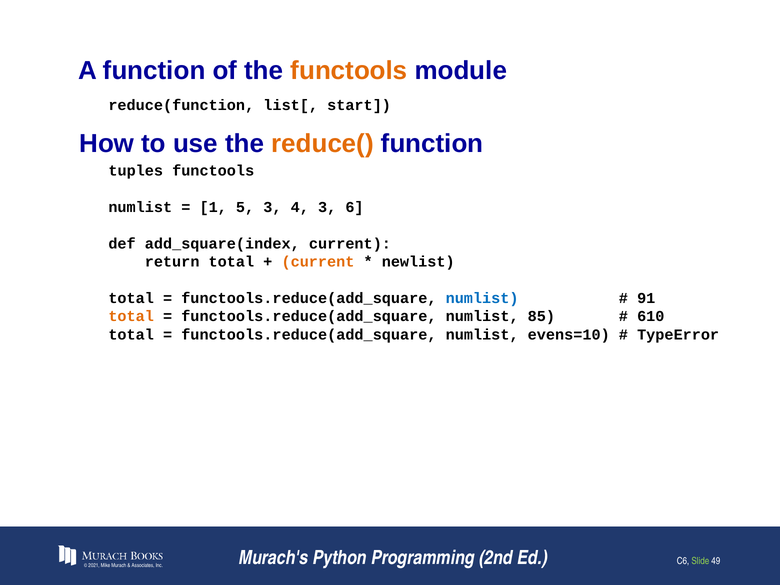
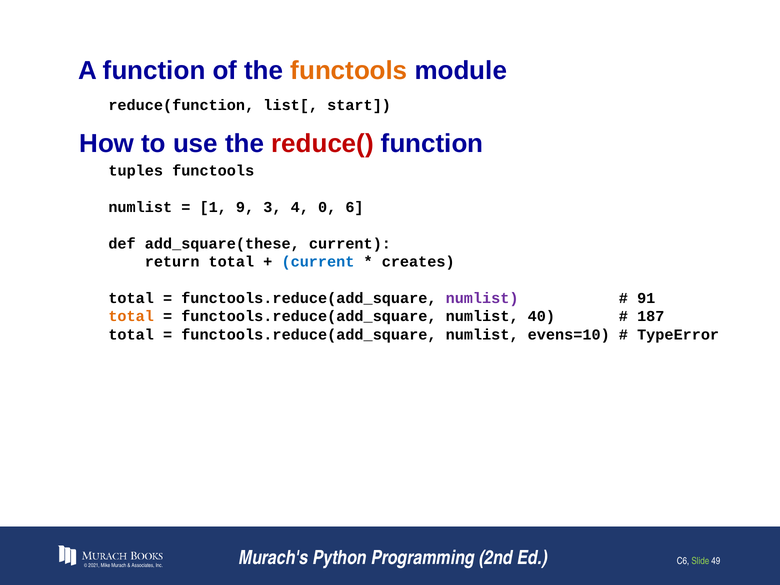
reduce( colour: orange -> red
5: 5 -> 9
4 3: 3 -> 0
add_square(index: add_square(index -> add_square(these
current at (318, 262) colour: orange -> blue
newlist: newlist -> creates
numlist at (482, 298) colour: blue -> purple
85: 85 -> 40
610: 610 -> 187
